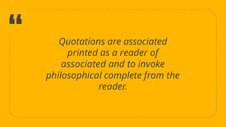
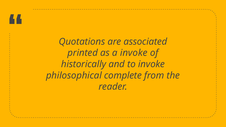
a reader: reader -> invoke
associated at (84, 64): associated -> historically
